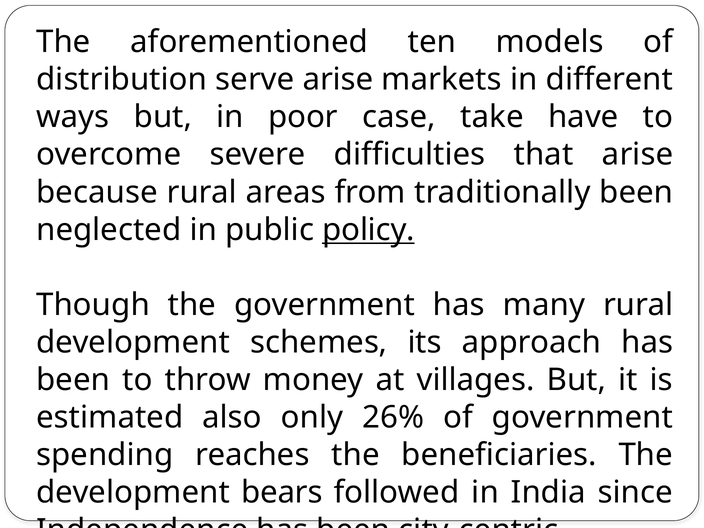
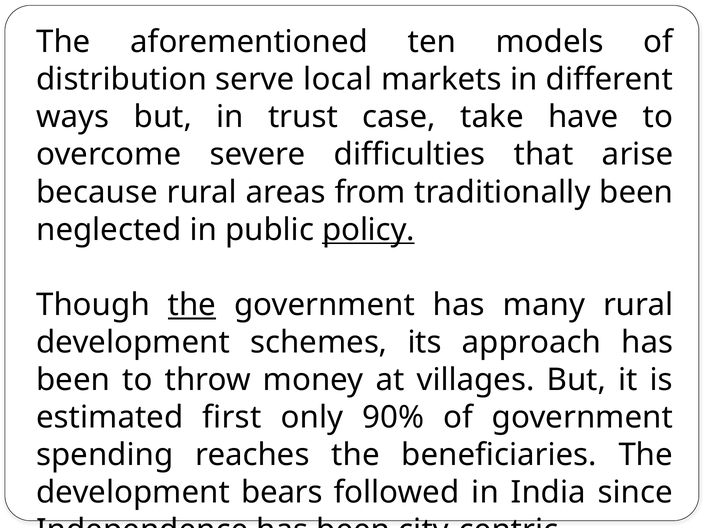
serve arise: arise -> local
poor: poor -> trust
the at (192, 305) underline: none -> present
also: also -> first
26%: 26% -> 90%
